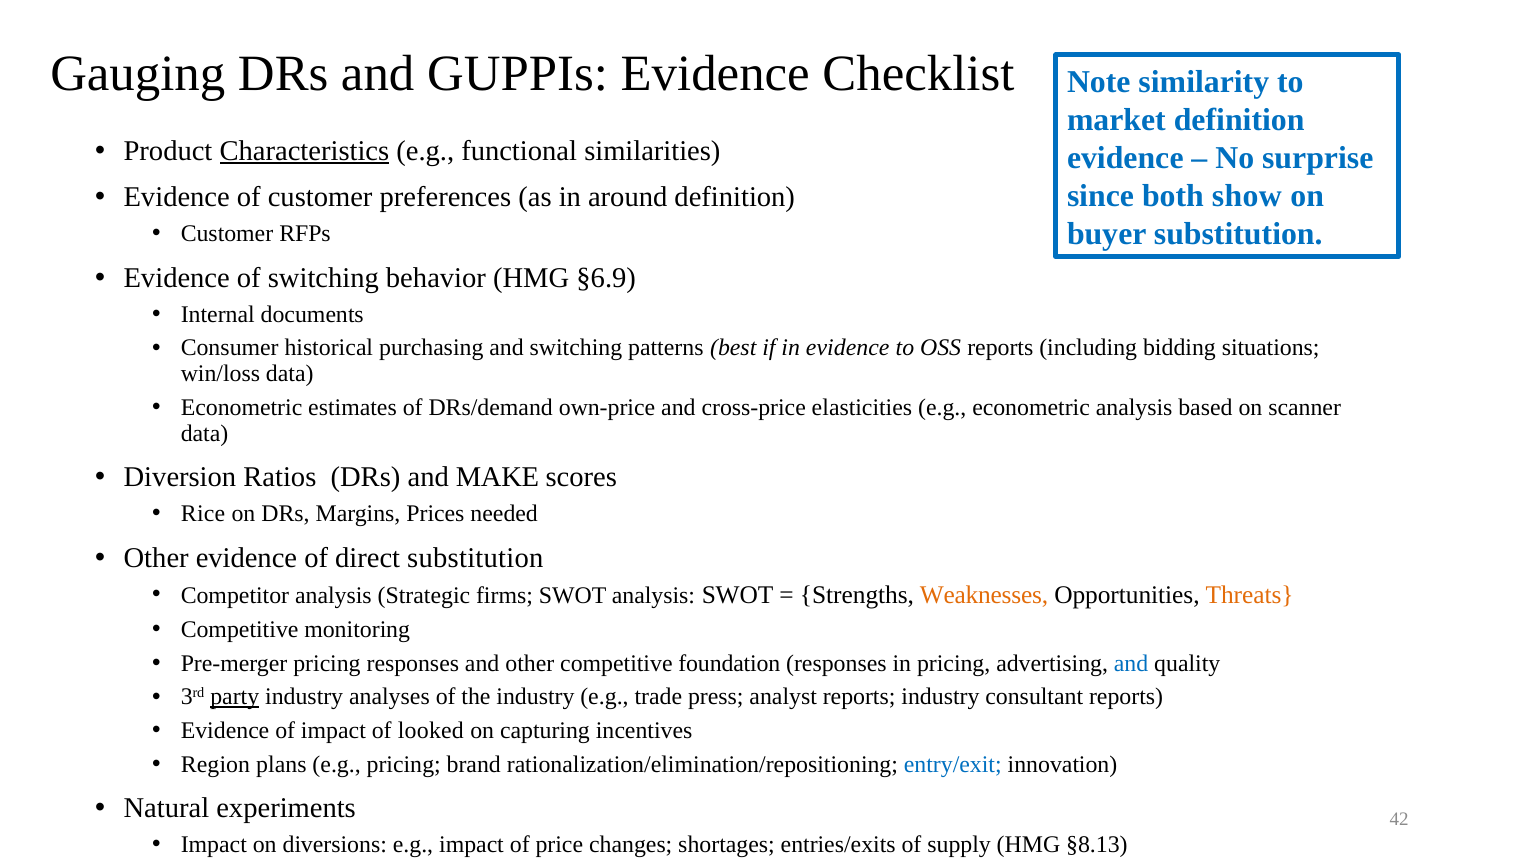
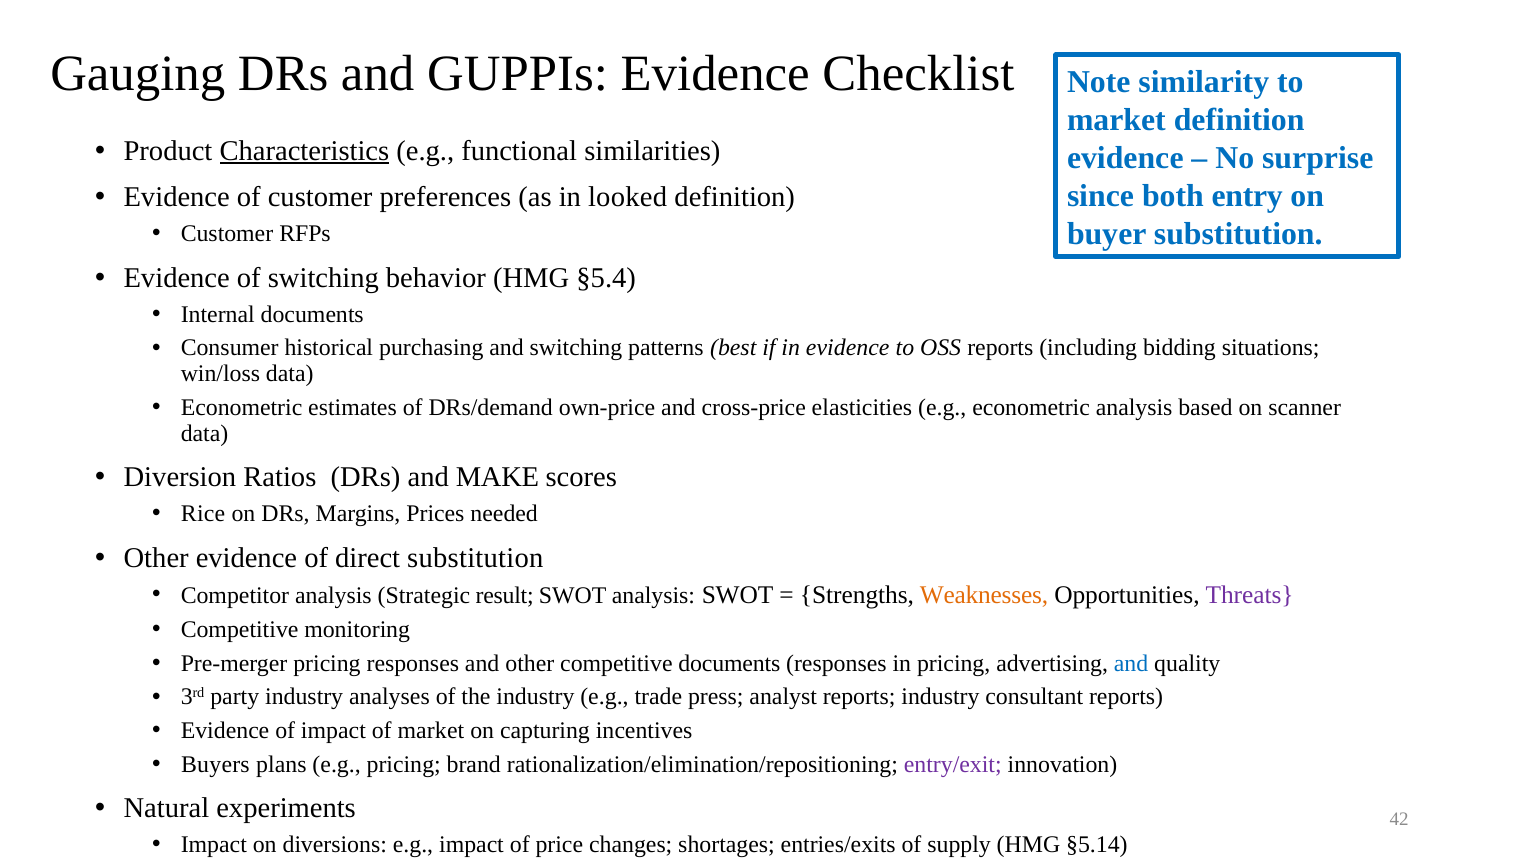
show: show -> entry
around: around -> looked
§6.9: §6.9 -> §5.4
firms: firms -> result
Threats colour: orange -> purple
competitive foundation: foundation -> documents
party underline: present -> none
of looked: looked -> market
Region: Region -> Buyers
entry/exit colour: blue -> purple
§8.13: §8.13 -> §5.14
